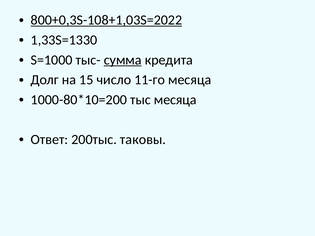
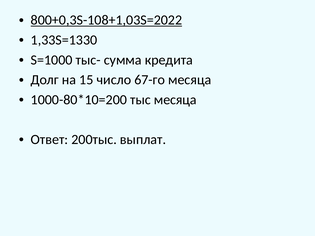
сумма underline: present -> none
11-го: 11-го -> 67-го
таковы: таковы -> выплат
